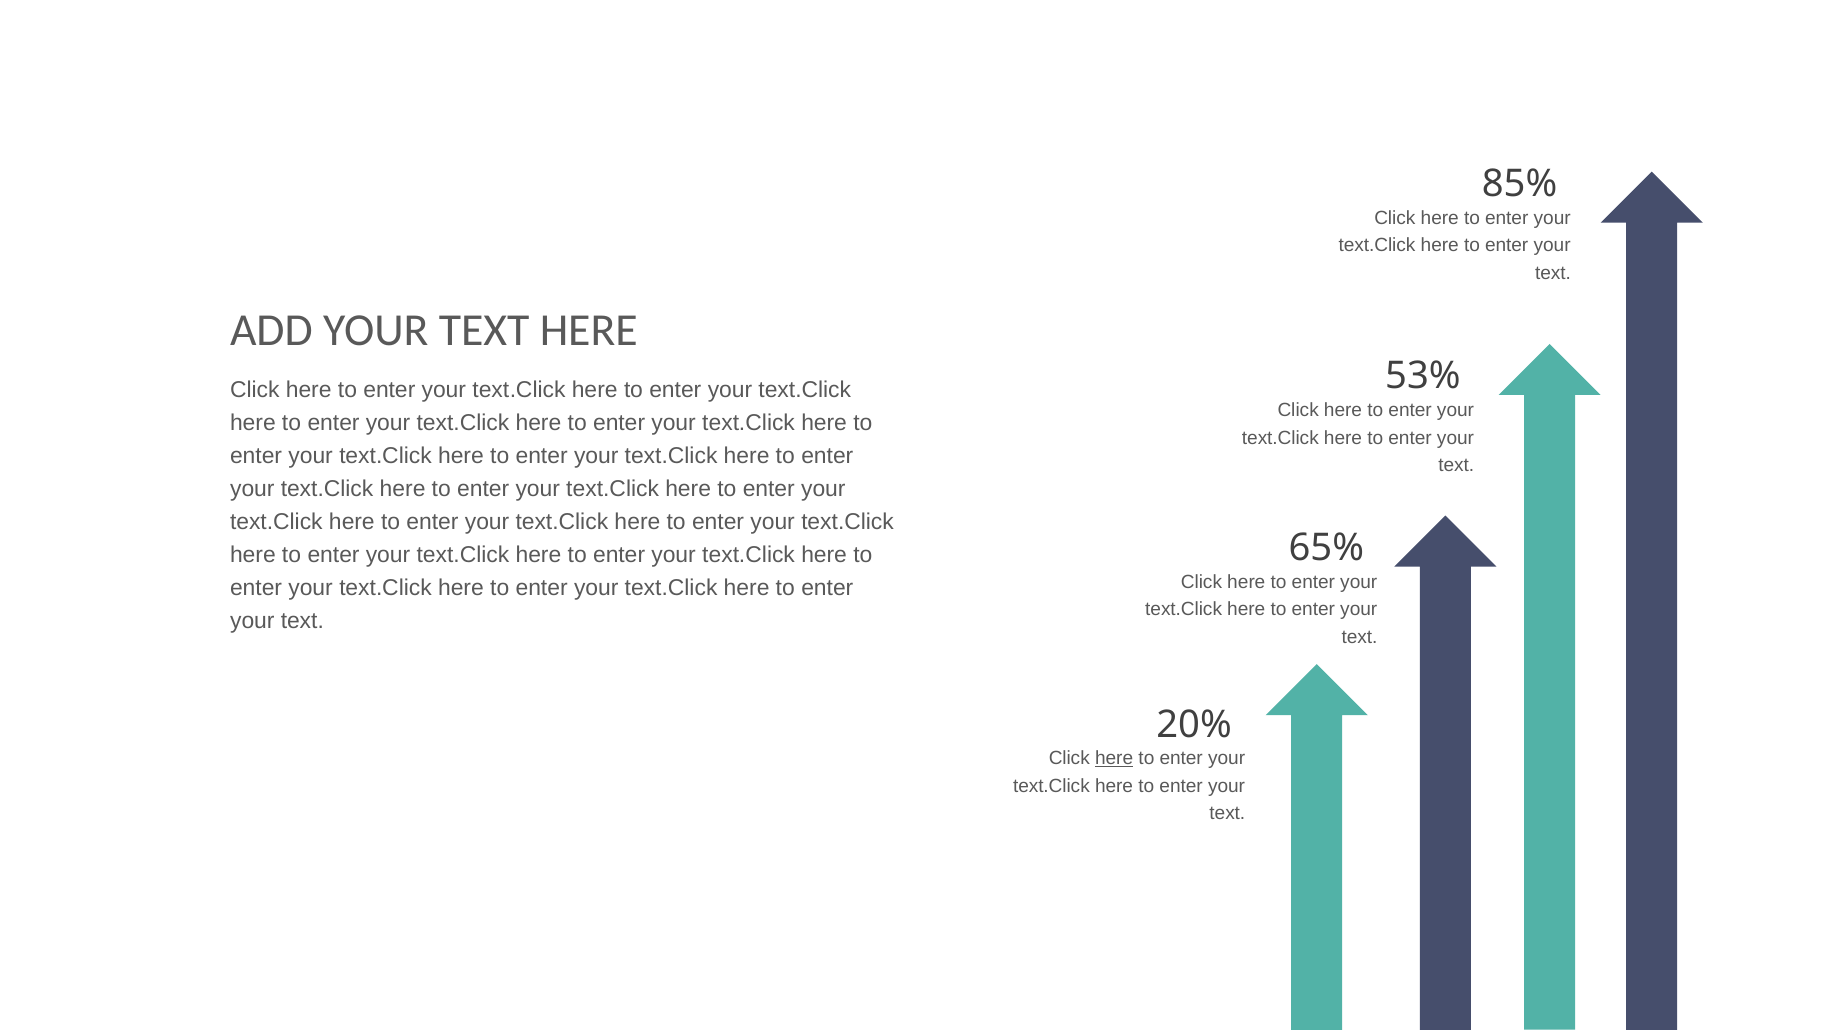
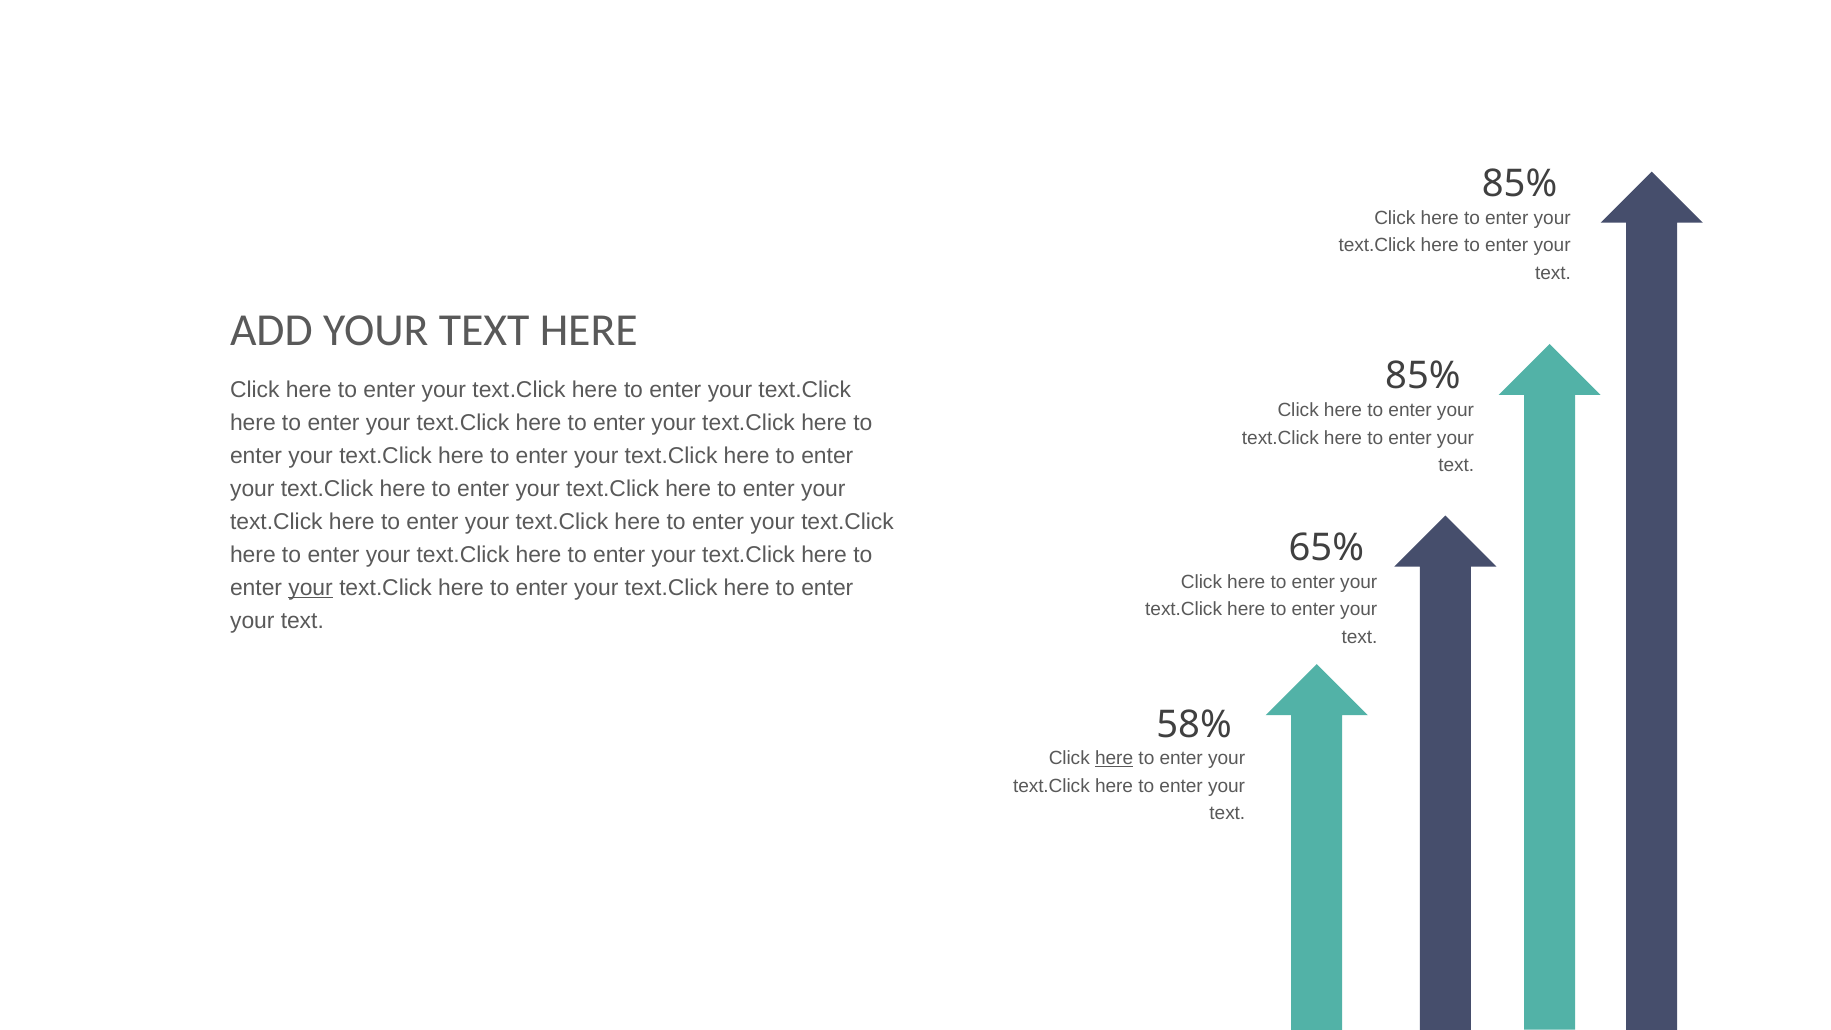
53% at (1423, 376): 53% -> 85%
your at (311, 588) underline: none -> present
20%: 20% -> 58%
